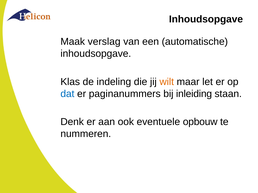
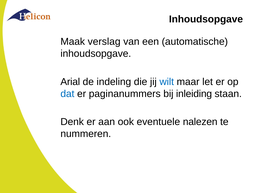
Klas: Klas -> Arial
wilt colour: orange -> blue
opbouw: opbouw -> nalezen
